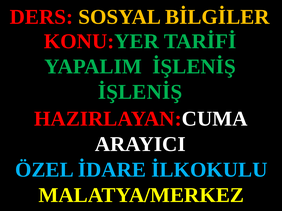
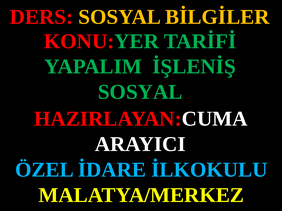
İŞLENİŞ at (140, 92): İŞLENİŞ -> SOSYAL
